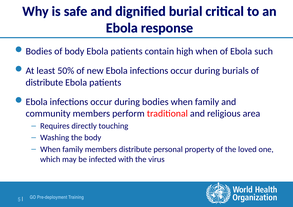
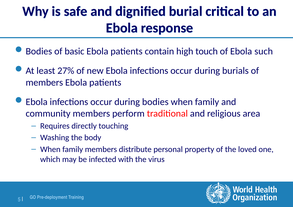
of body: body -> basic
high when: when -> touch
50%: 50% -> 27%
distribute at (44, 82): distribute -> members
